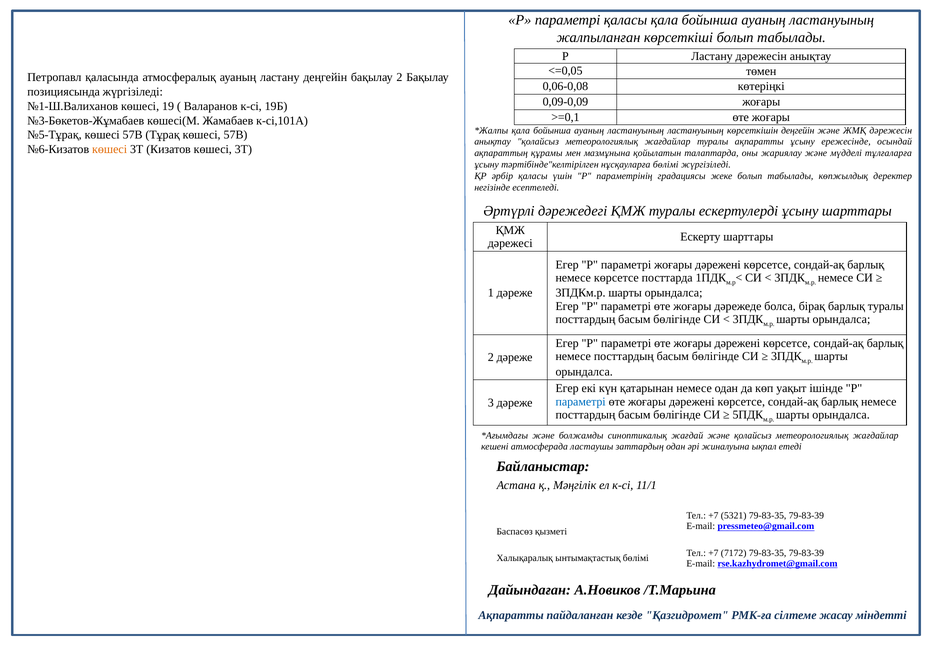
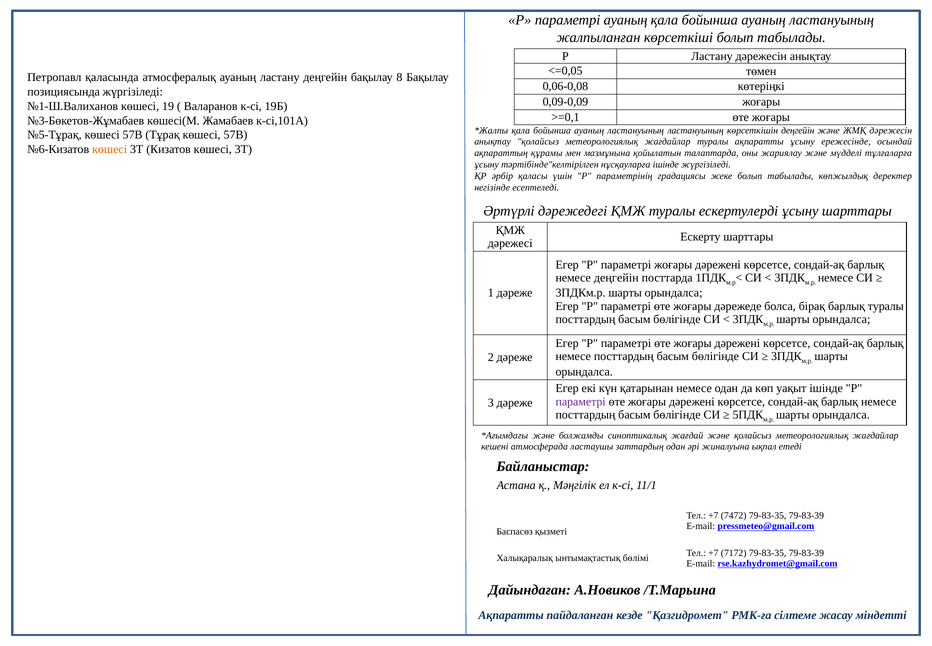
параметрі қаласы: қаласы -> ауаның
бақылау 2: 2 -> 8
нұсқауларға бөлімі: бөлімі -> ішінде
немесе көрсетсе: көрсетсе -> деңгейін
параметрі at (581, 401) colour: blue -> purple
5321: 5321 -> 7472
